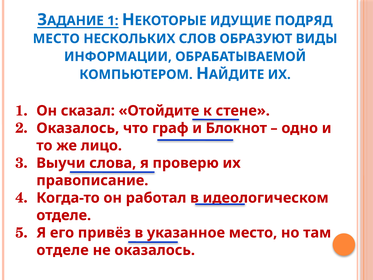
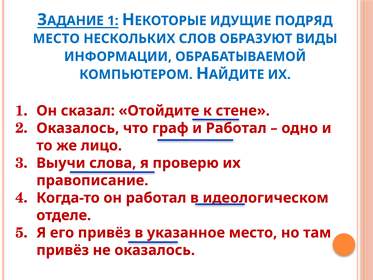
Блокнот at (236, 128): Блокнот -> Работал
отделе at (63, 250): отделе -> привёз
